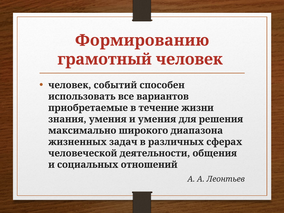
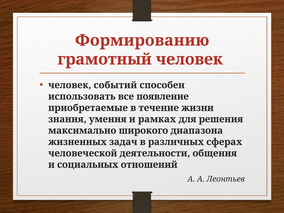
вариантов: вариантов -> появление
и умения: умения -> рамках
